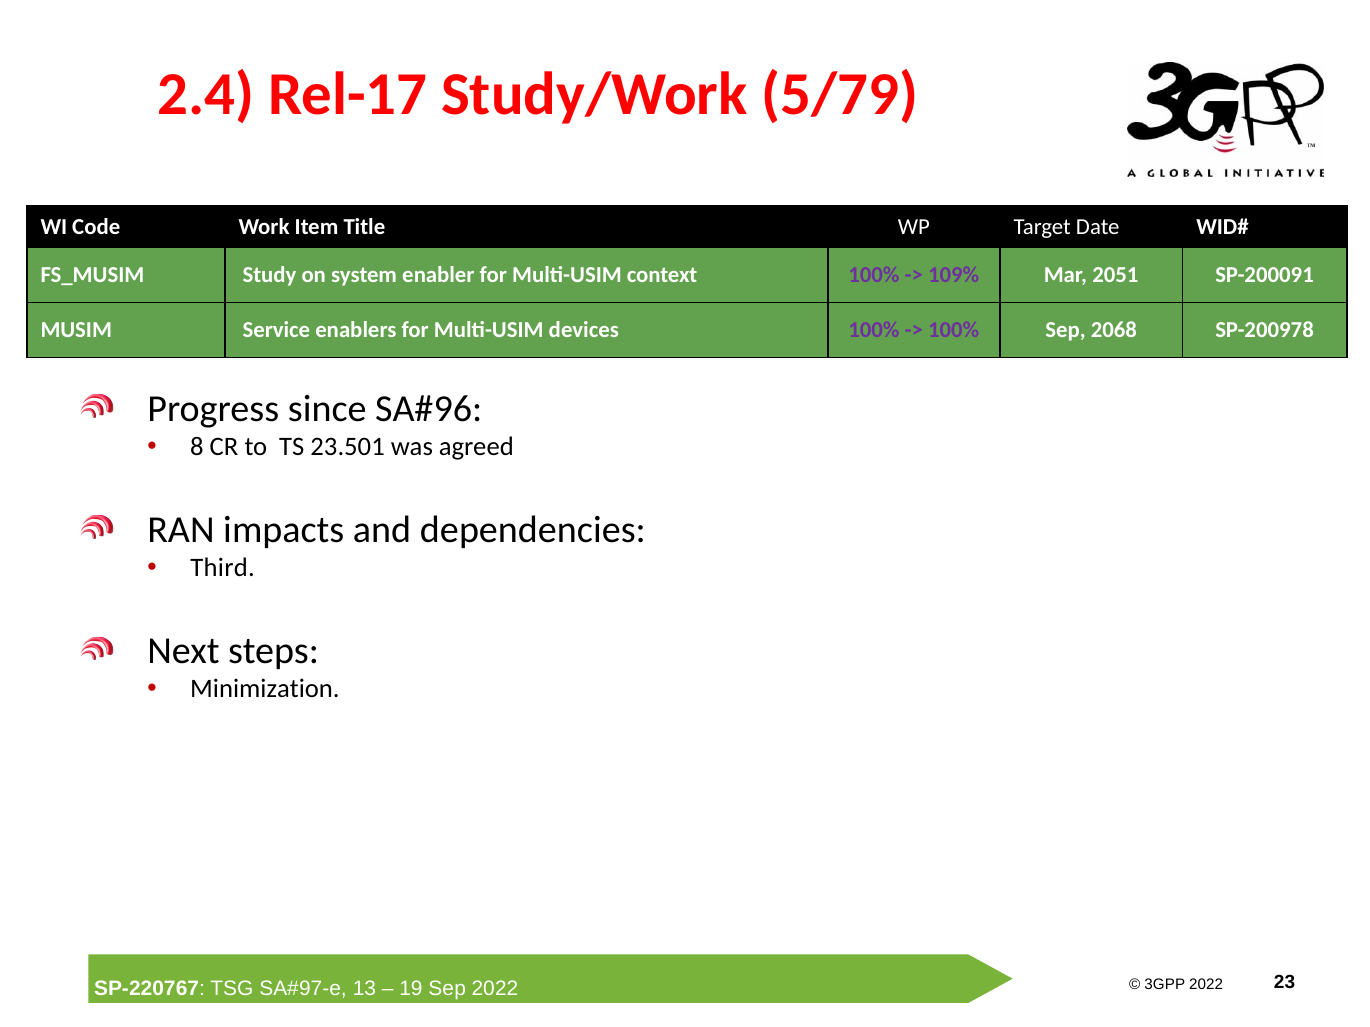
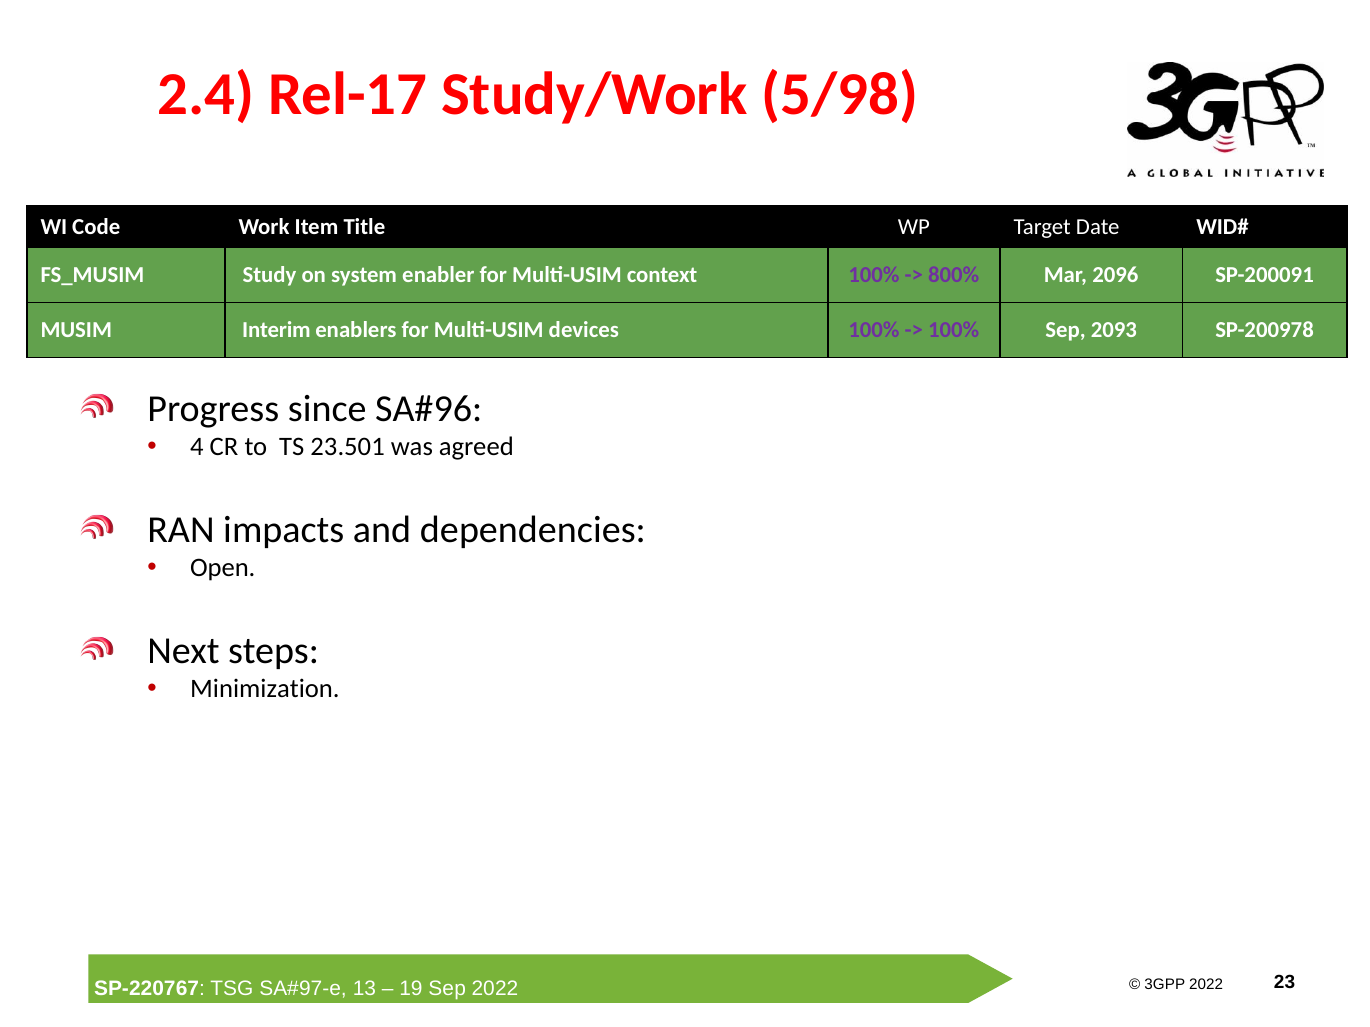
5/79: 5/79 -> 5/98
109%: 109% -> 800%
2051: 2051 -> 2096
Service: Service -> Interim
2068: 2068 -> 2093
8: 8 -> 4
Third: Third -> Open
